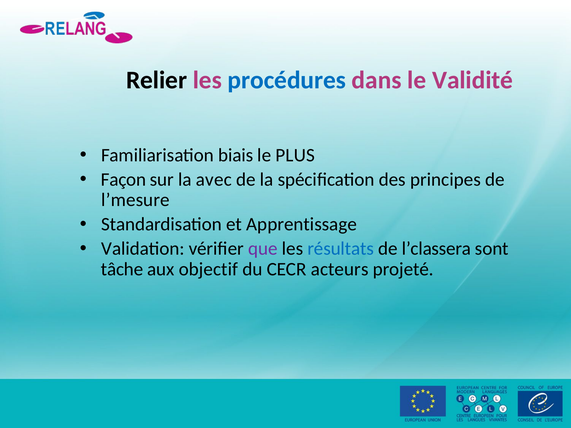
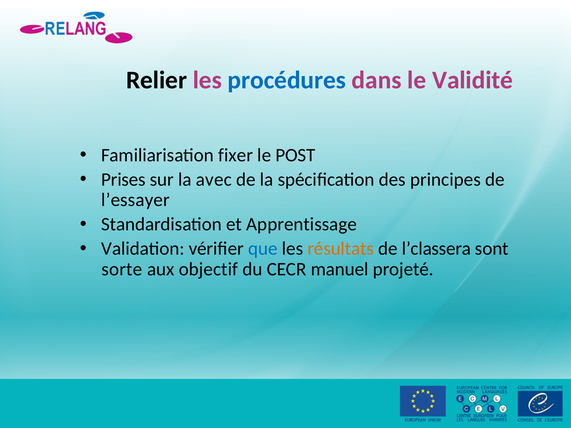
biais: biais -> fixer
PLUS: PLUS -> POST
Façon: Façon -> Prises
l’mesure: l’mesure -> l’essayer
que colour: purple -> blue
résultats colour: blue -> orange
tâche: tâche -> sorte
acteurs: acteurs -> manuel
